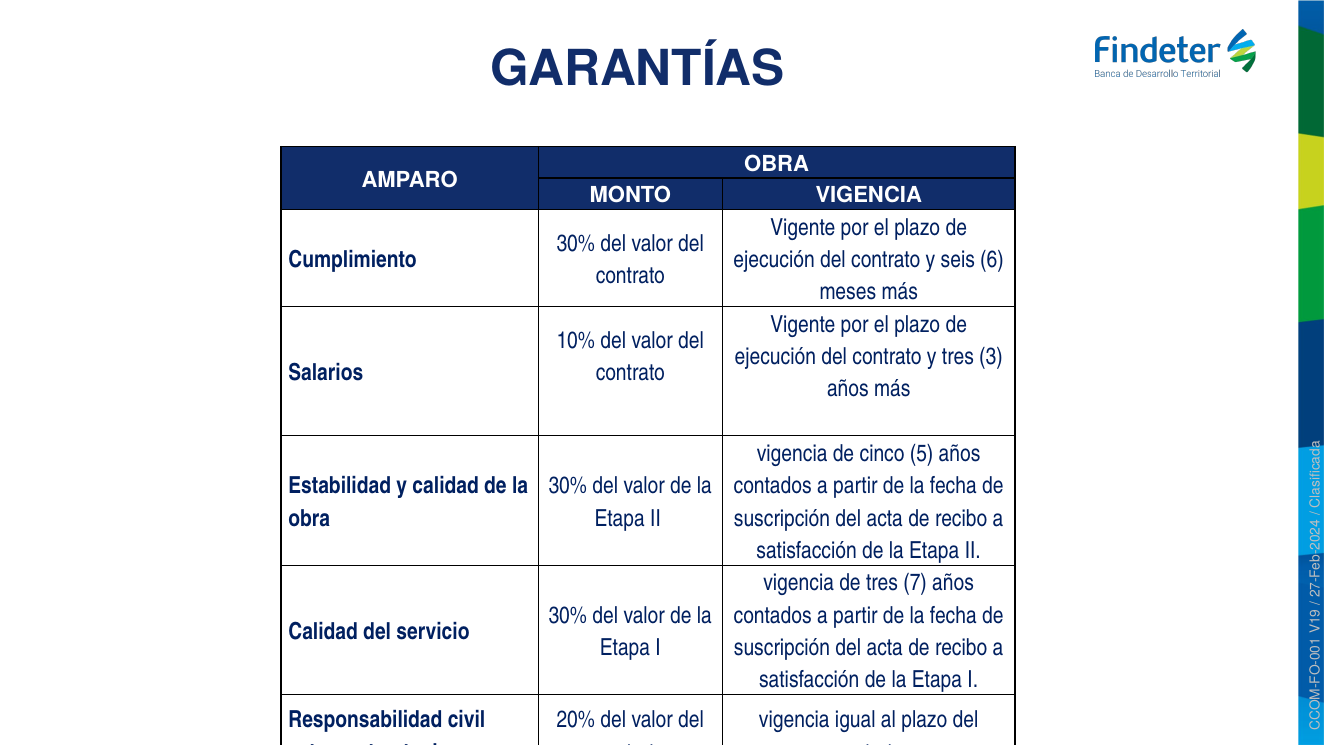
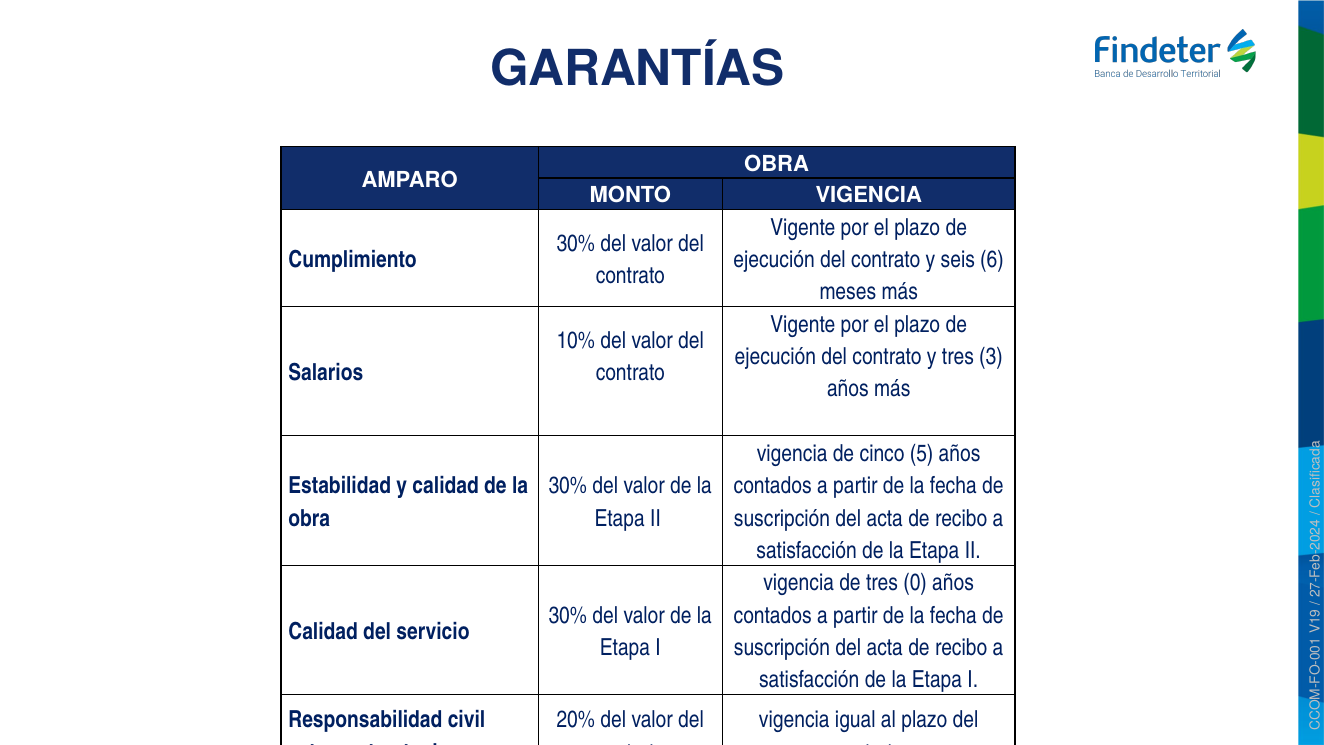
tres 7: 7 -> 0
